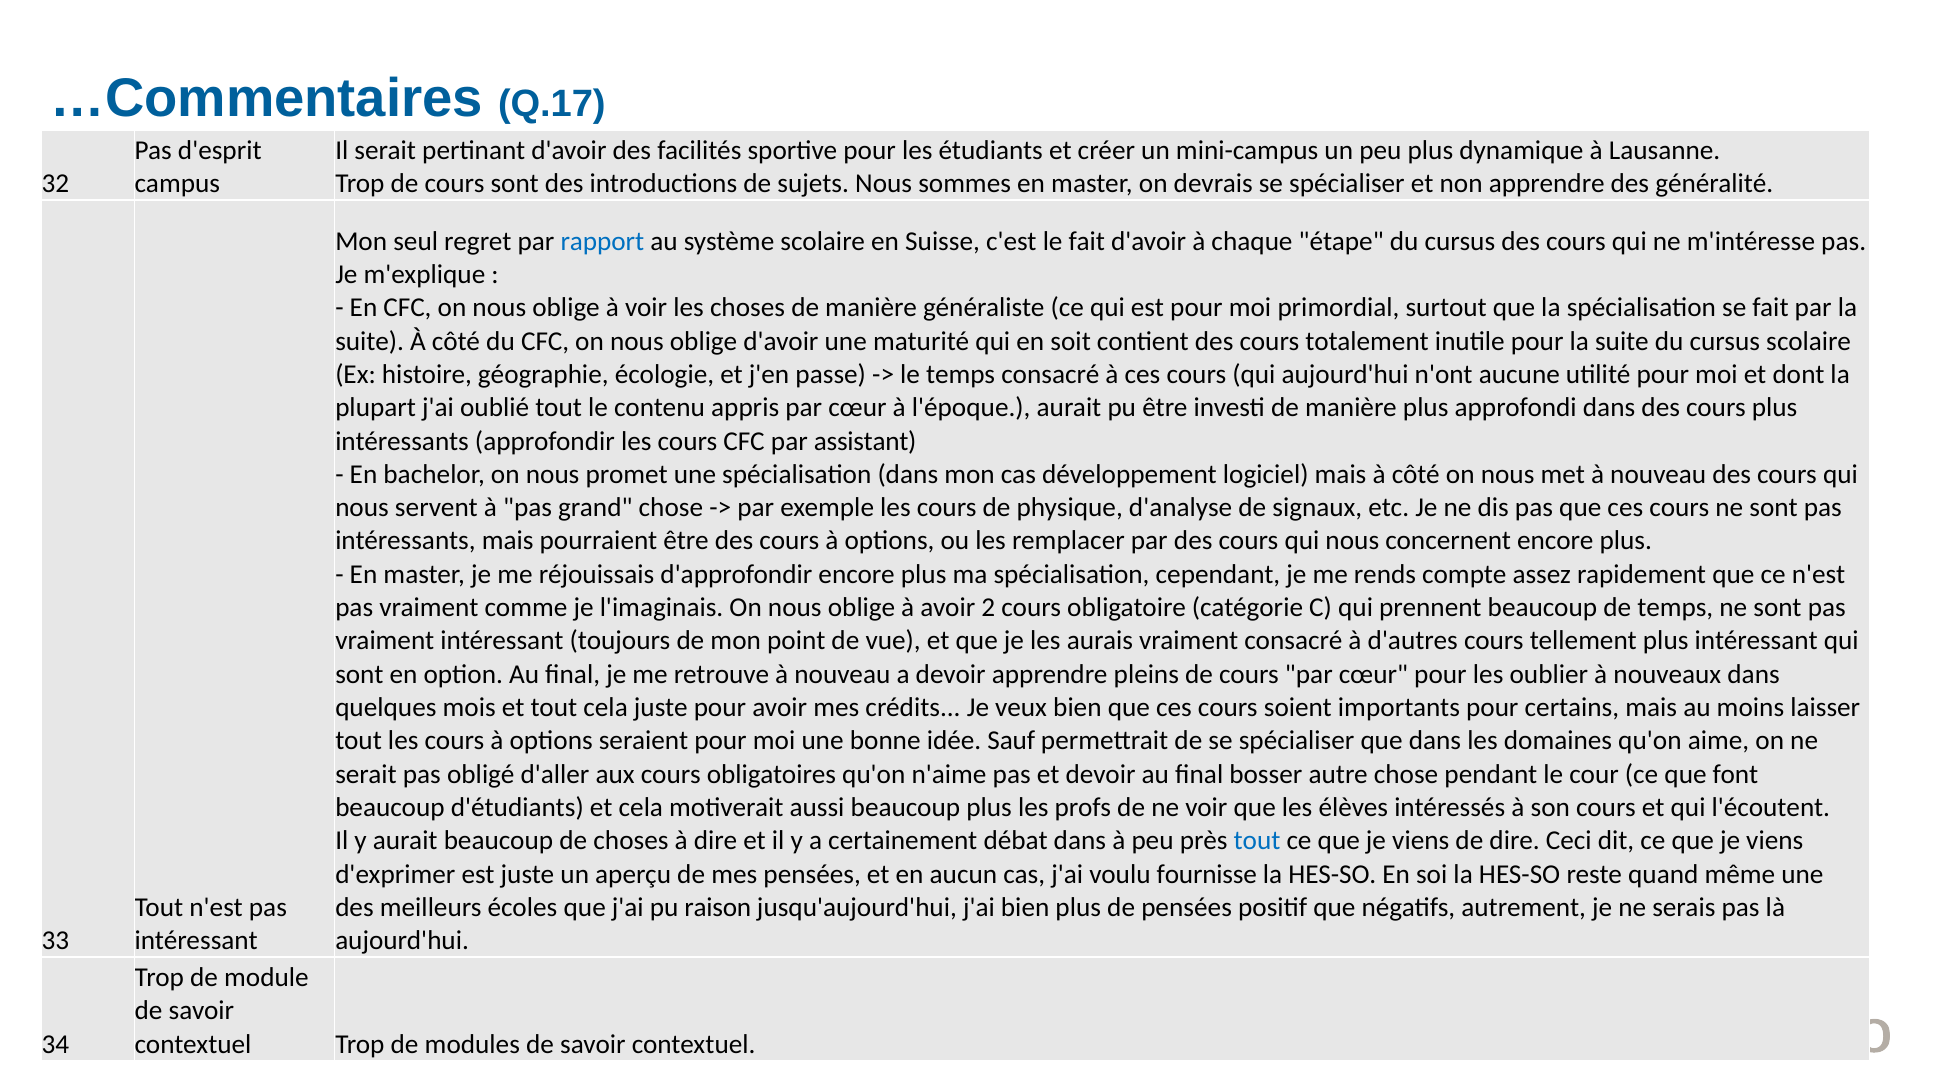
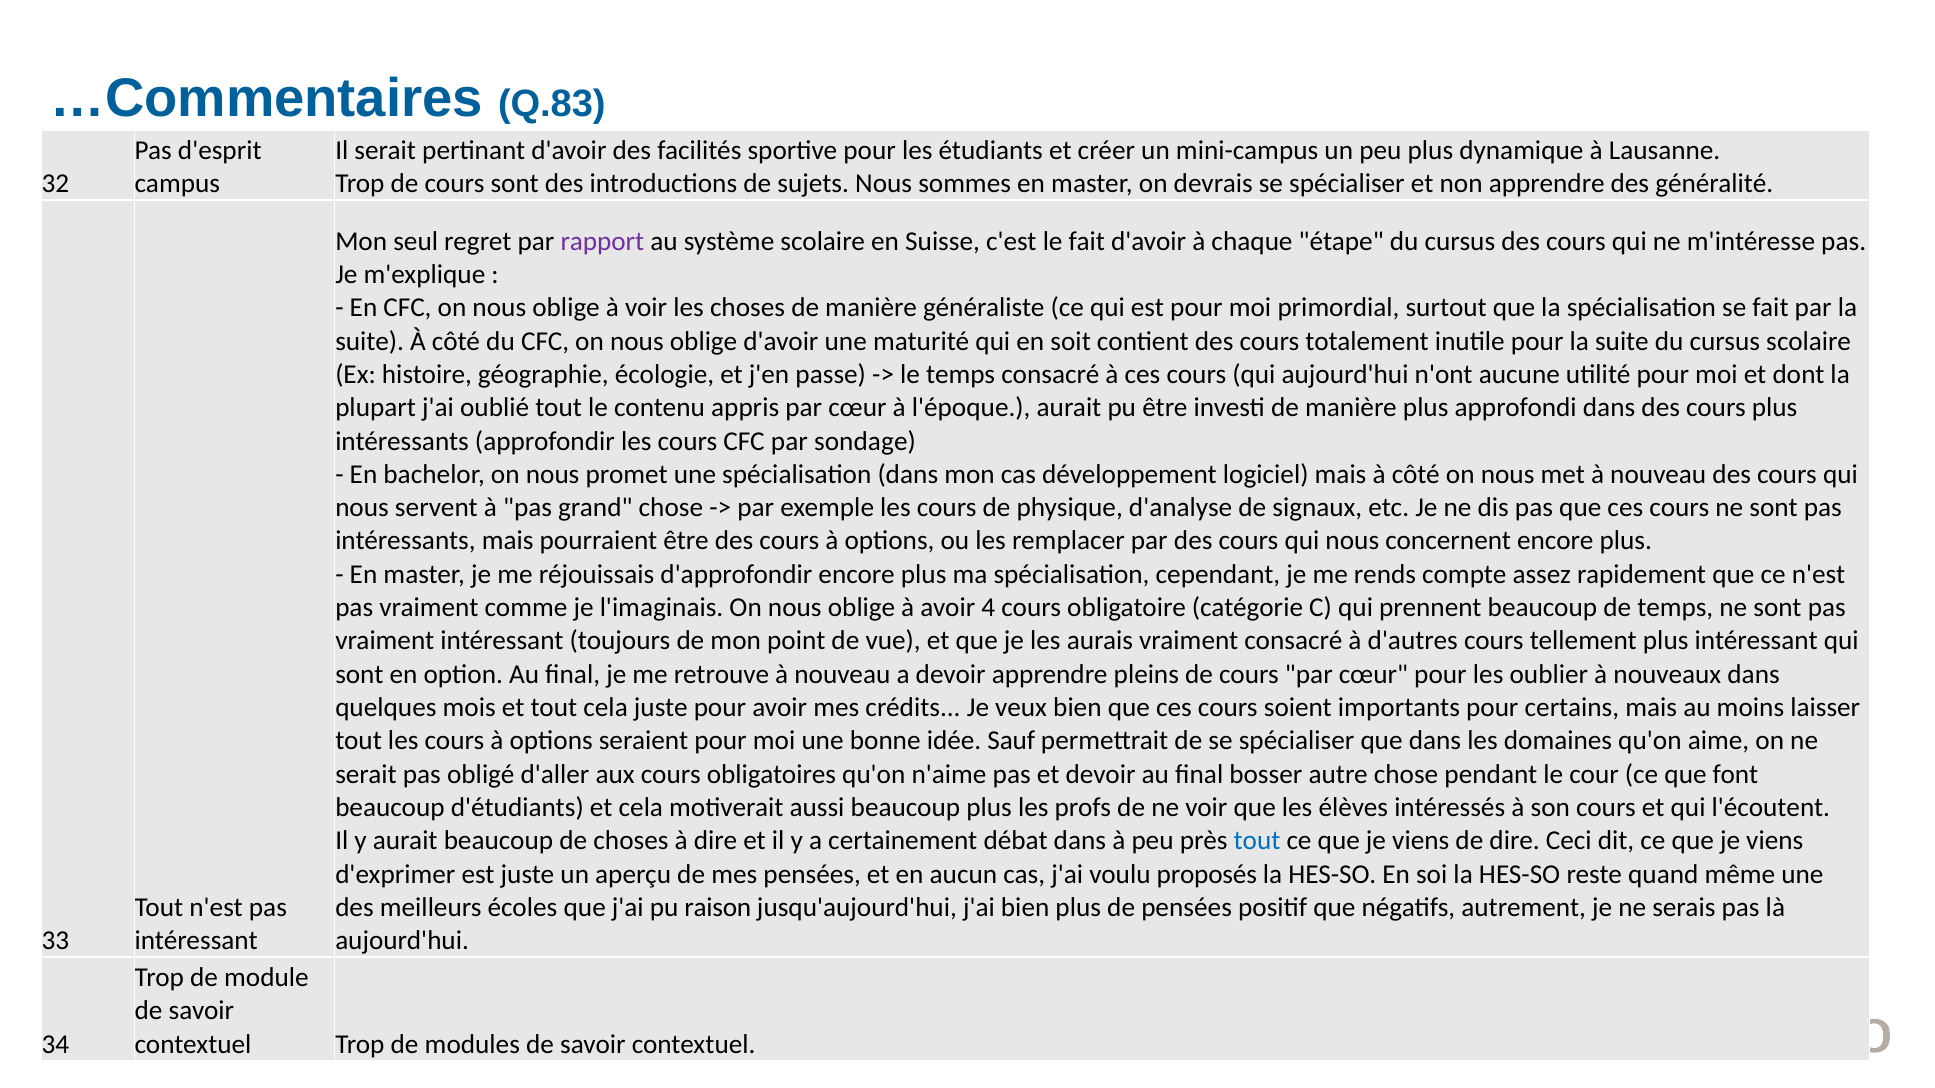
Q.17: Q.17 -> Q.83
rapport colour: blue -> purple
assistant: assistant -> sondage
2: 2 -> 4
fournisse: fournisse -> proposés
